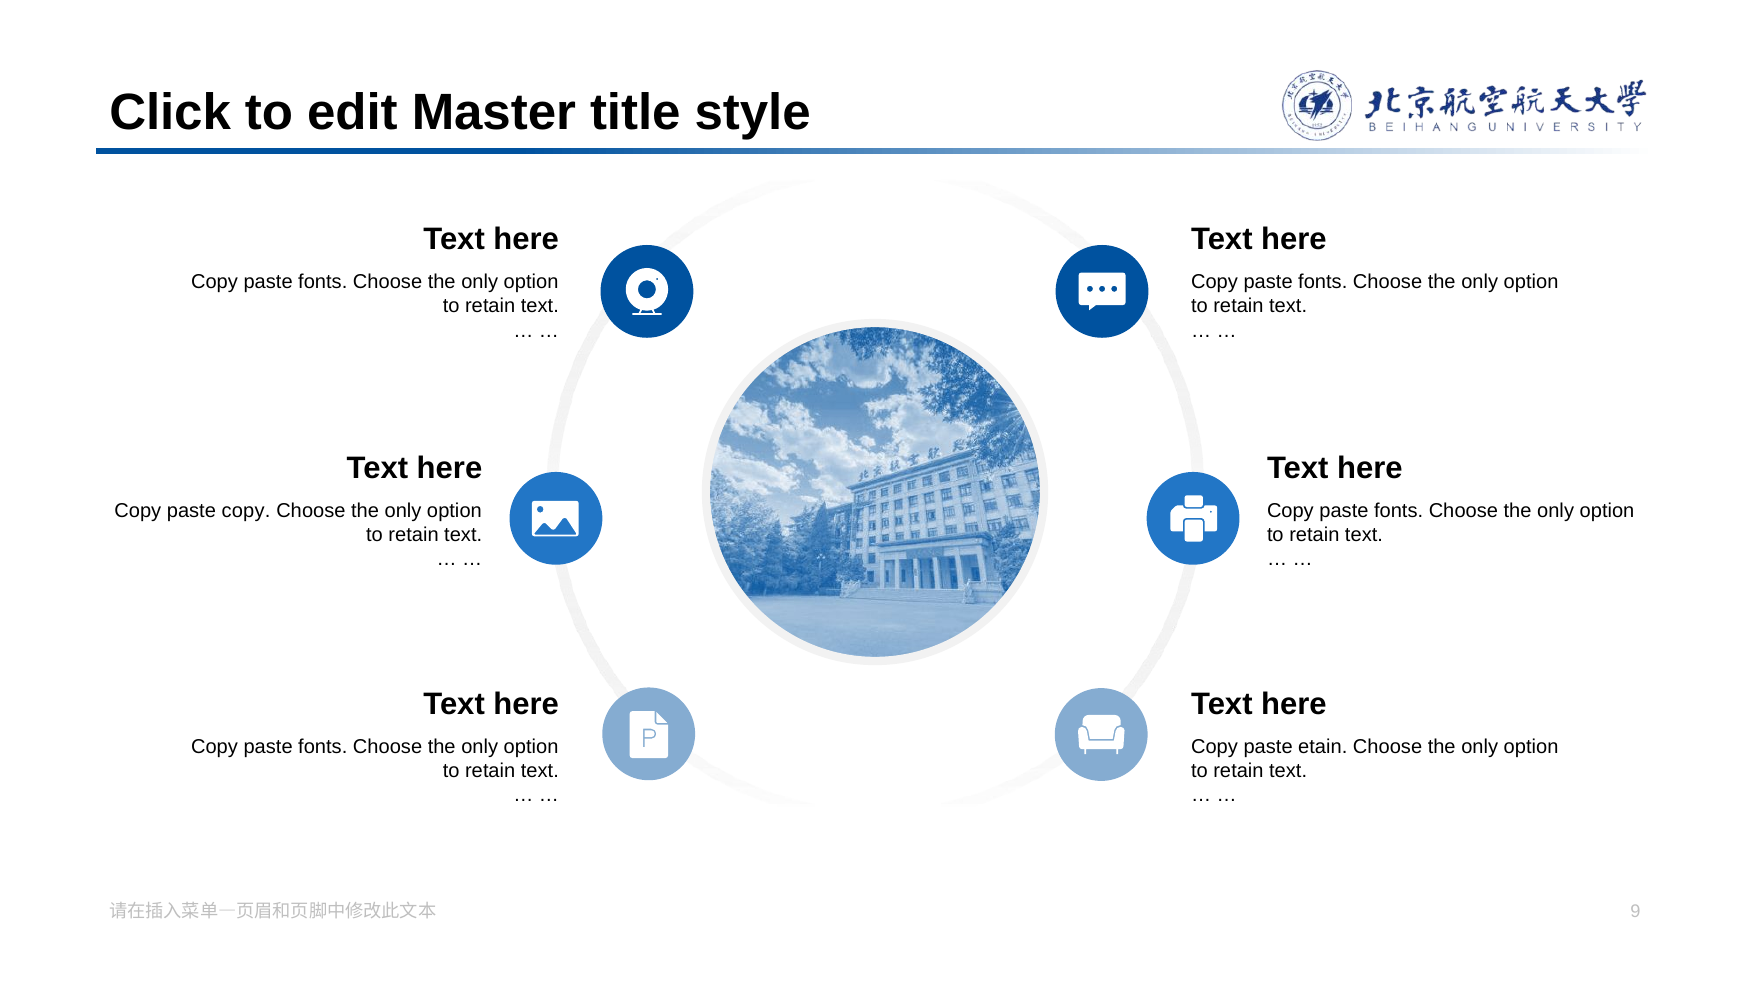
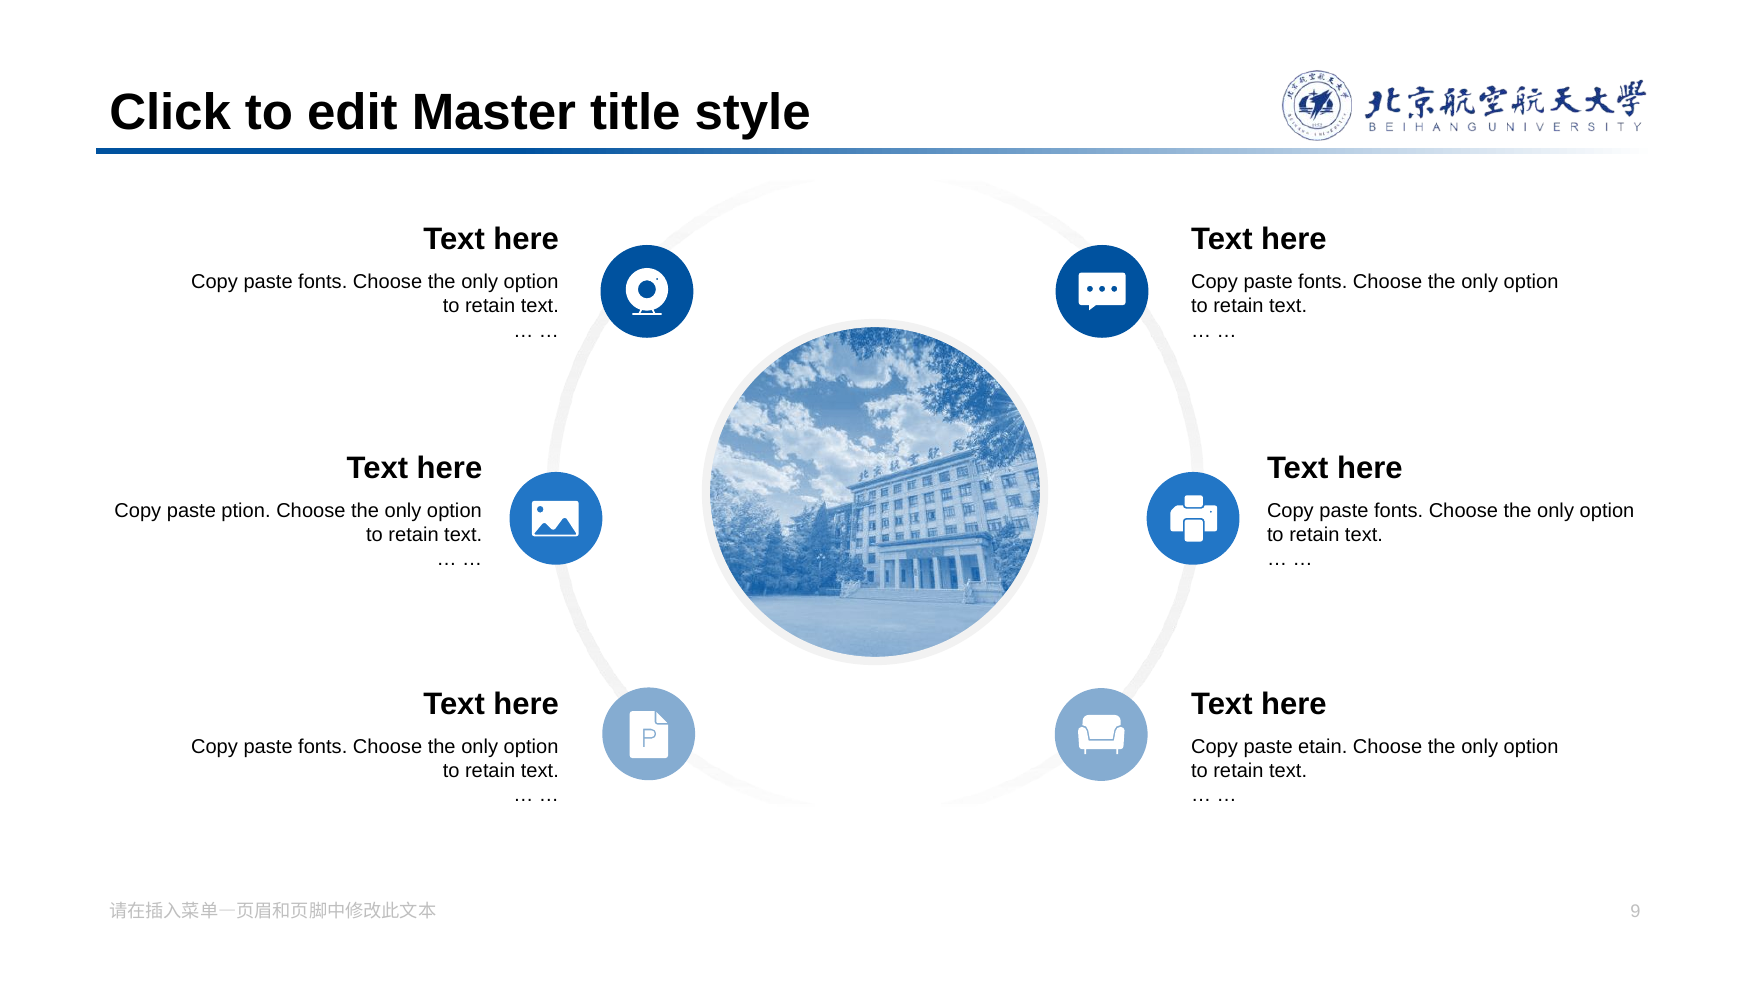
paste copy: copy -> ption
